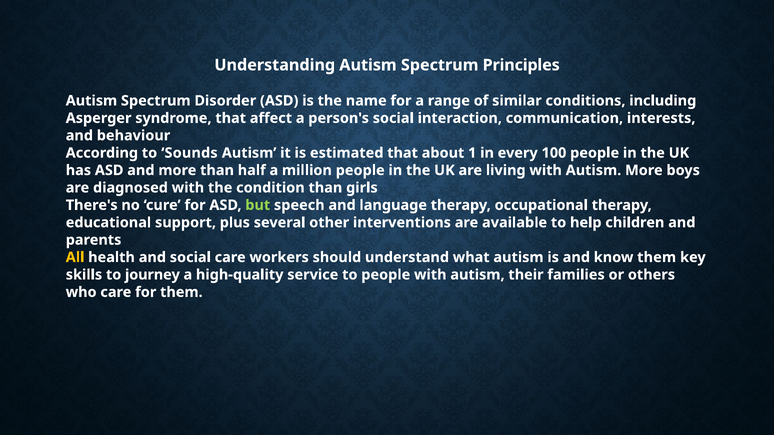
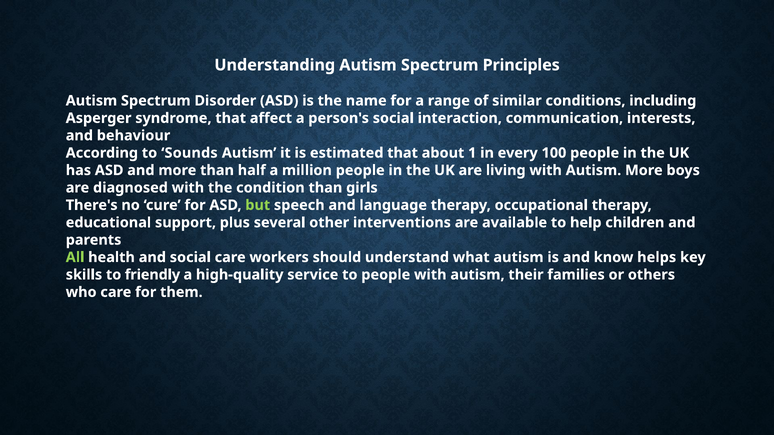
All colour: yellow -> light green
know them: them -> helps
journey: journey -> friendly
